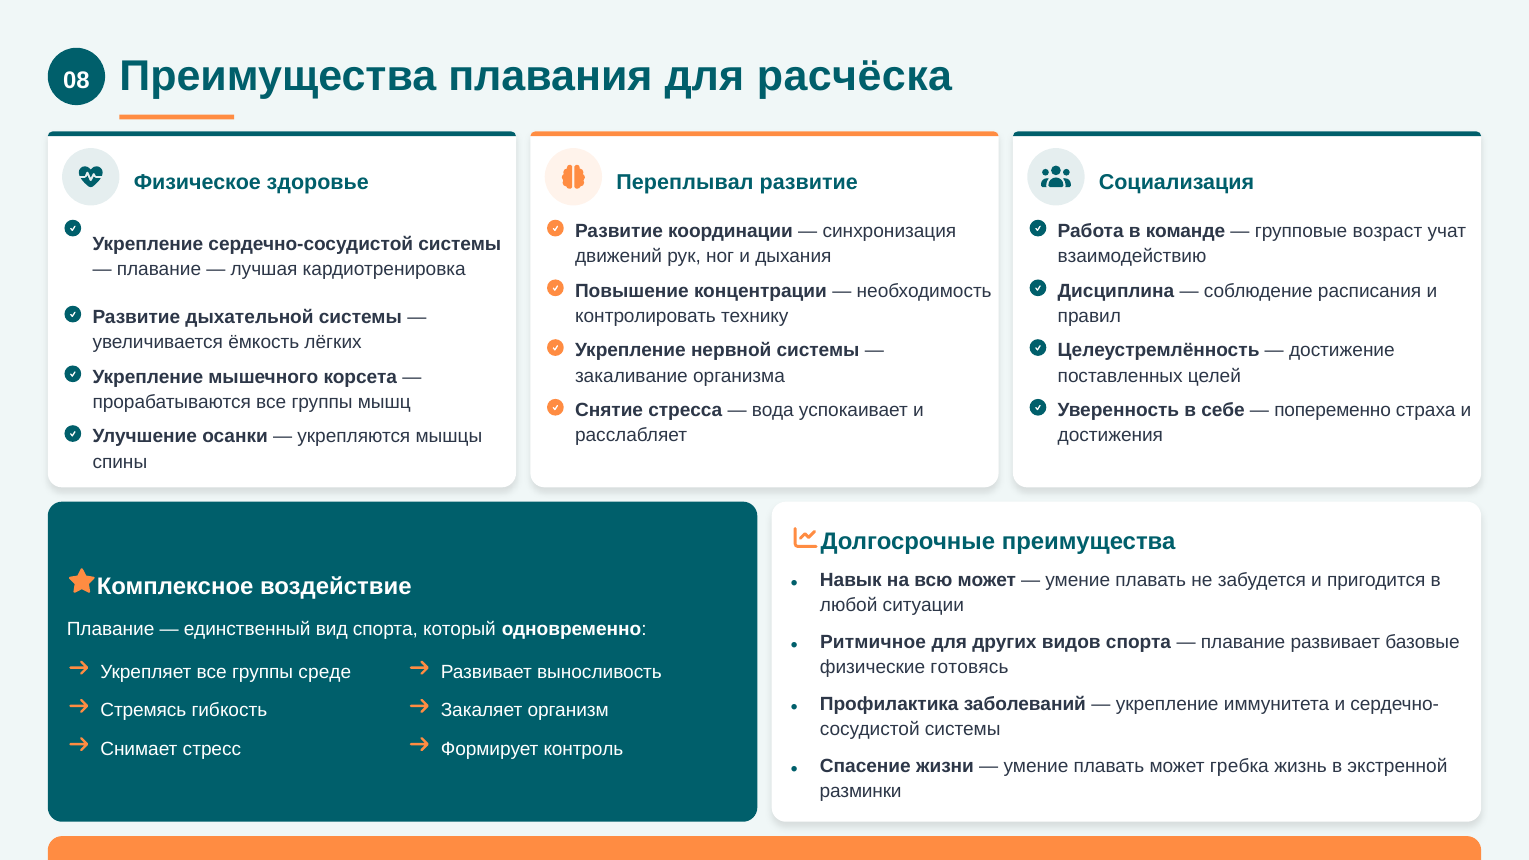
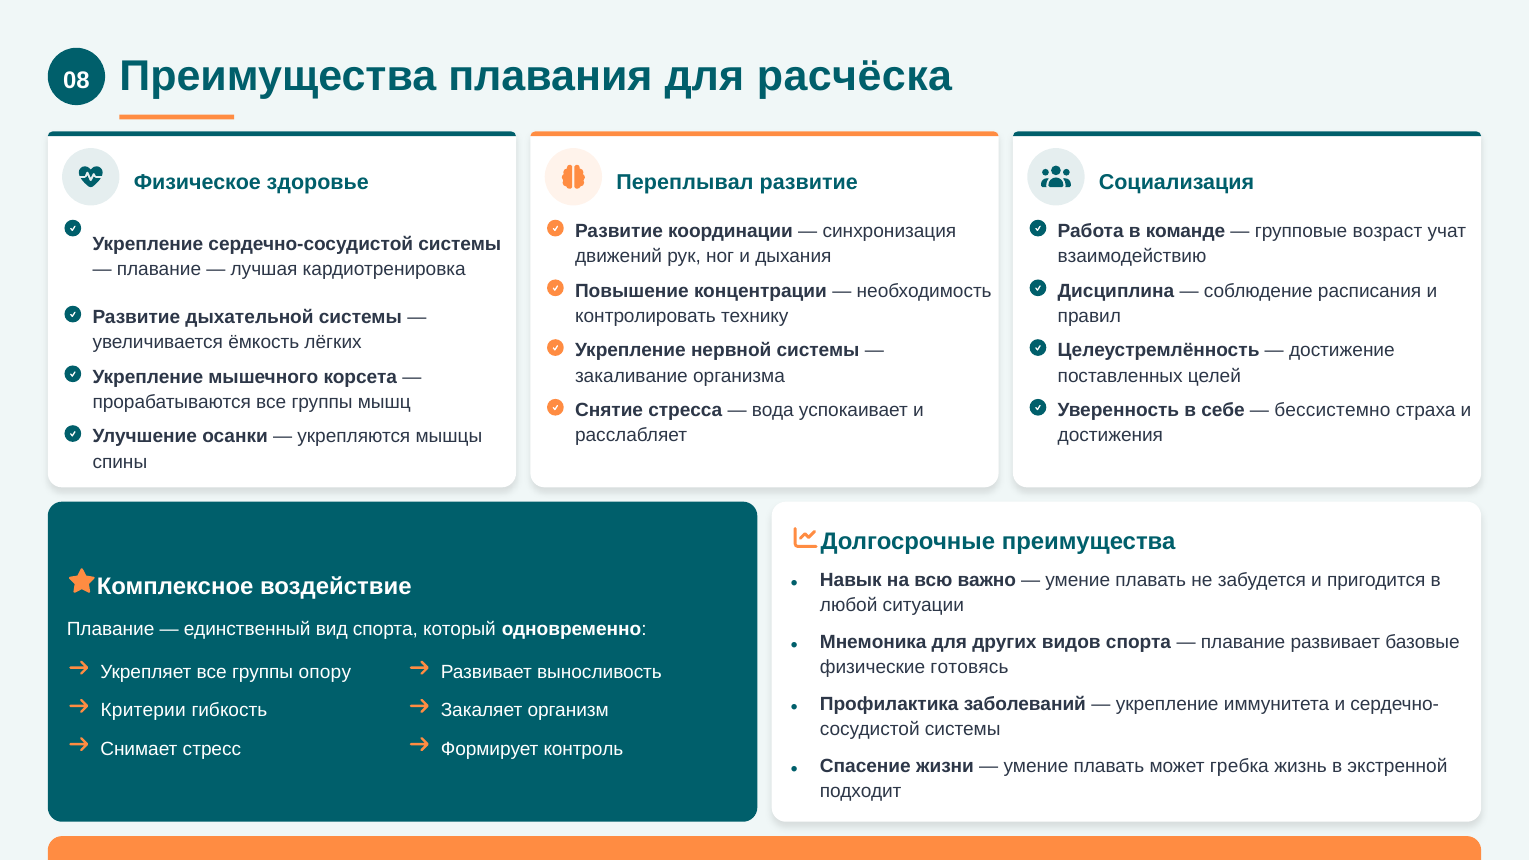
попеременно: попеременно -> бессистемно
всю может: может -> важно
Ритмичное: Ритмичное -> Мнемоника
среде: среде -> опору
Стремясь: Стремясь -> Критерии
разминки: разминки -> подходит
